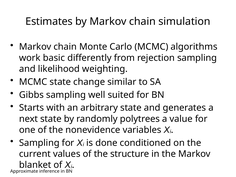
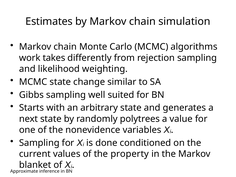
basic: basic -> takes
structure: structure -> property
